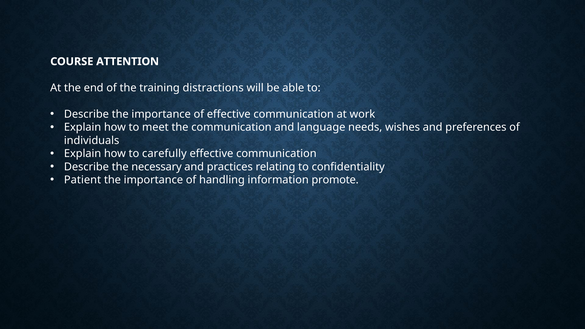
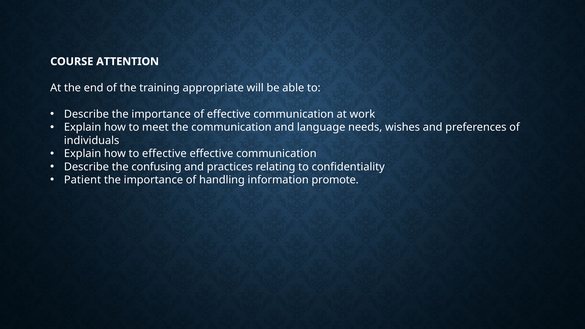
distractions: distractions -> appropriate
to carefully: carefully -> effective
necessary: necessary -> confusing
